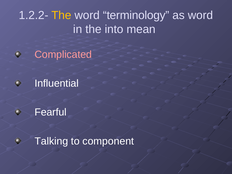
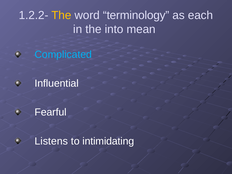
as word: word -> each
Complicated colour: pink -> light blue
Talking: Talking -> Listens
component: component -> intimidating
